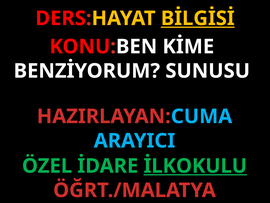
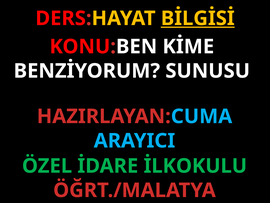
İLKOKULU underline: present -> none
